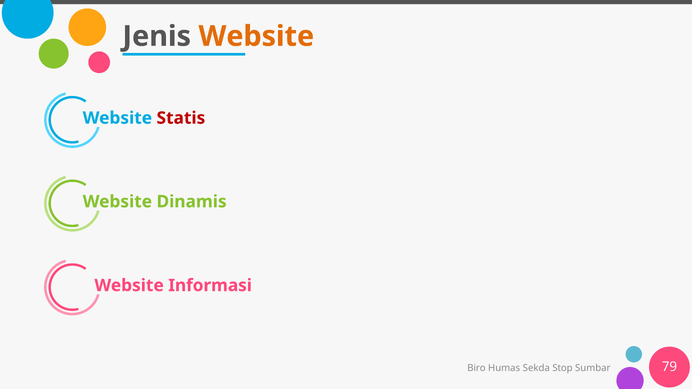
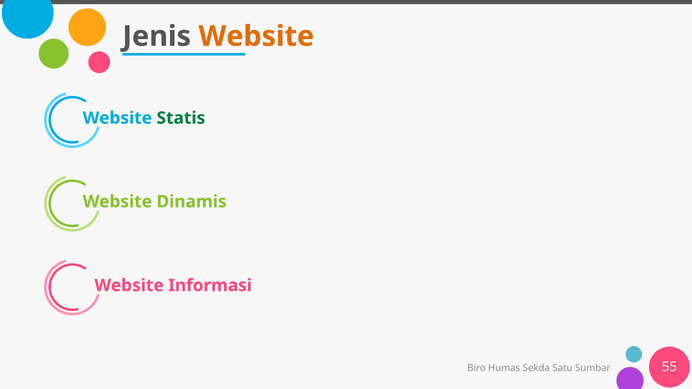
Statis colour: red -> green
Stop: Stop -> Satu
79: 79 -> 55
